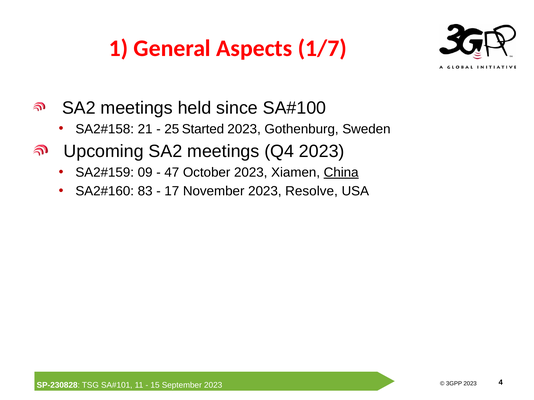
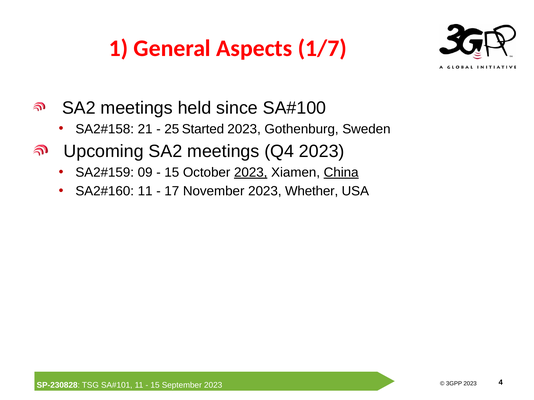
47 at (172, 173): 47 -> 15
2023 at (251, 173) underline: none -> present
83 at (145, 191): 83 -> 11
Resolve: Resolve -> Whether
